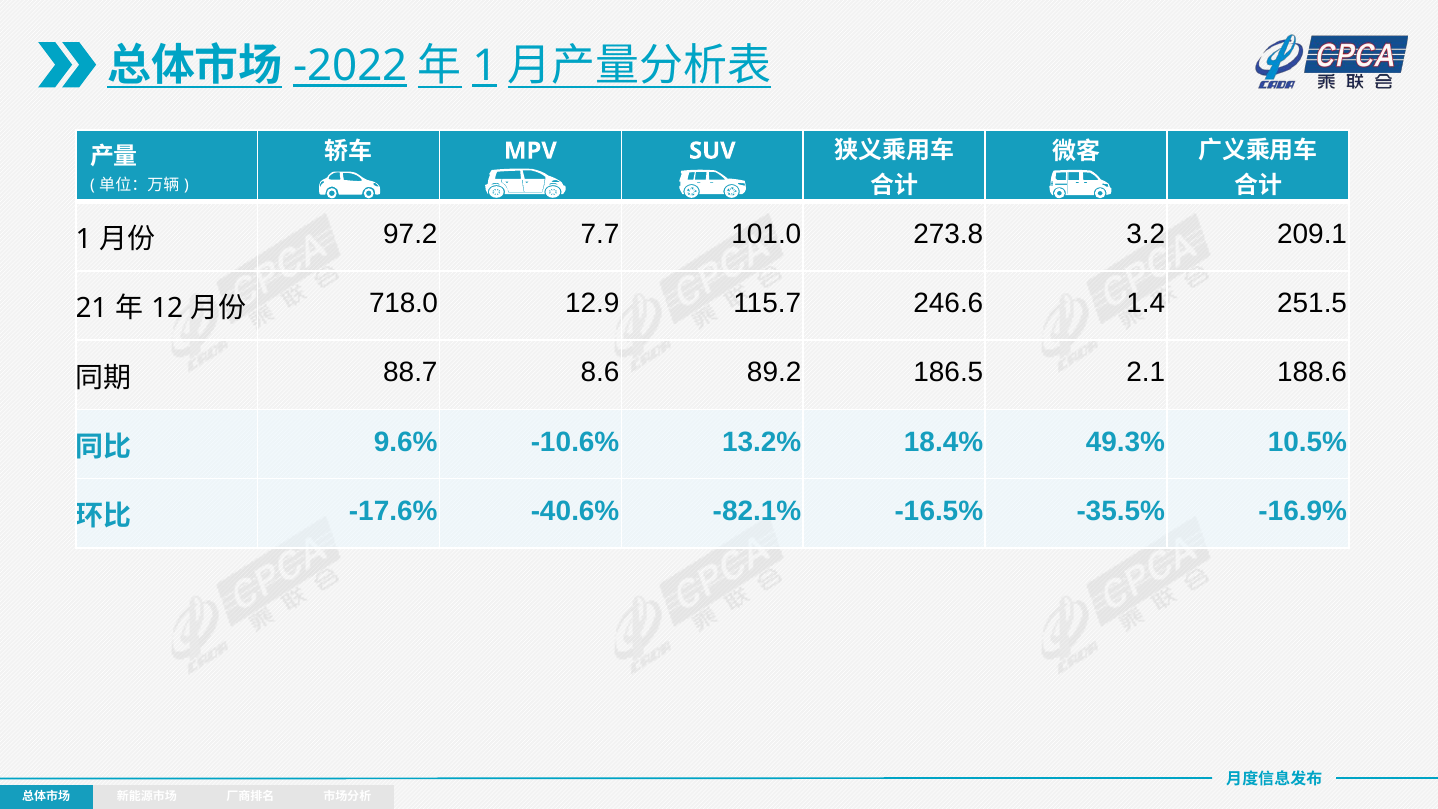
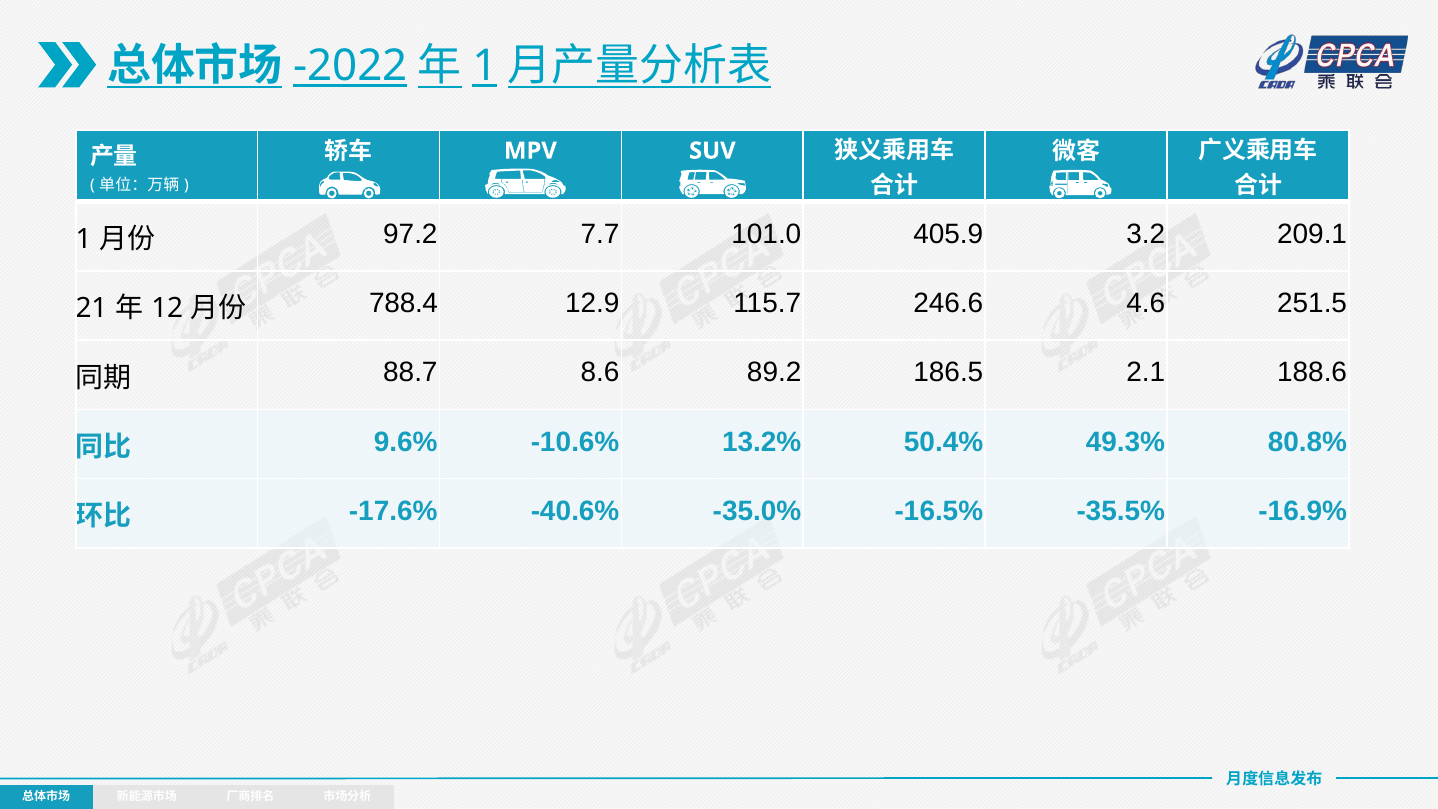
273.8: 273.8 -> 405.9
718.0: 718.0 -> 788.4
1.4: 1.4 -> 4.6
18.4%: 18.4% -> 50.4%
10.5%: 10.5% -> 80.8%
-82.1%: -82.1% -> -35.0%
